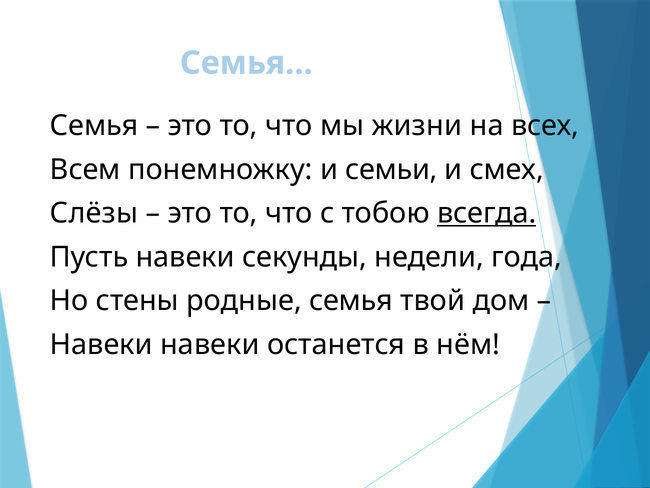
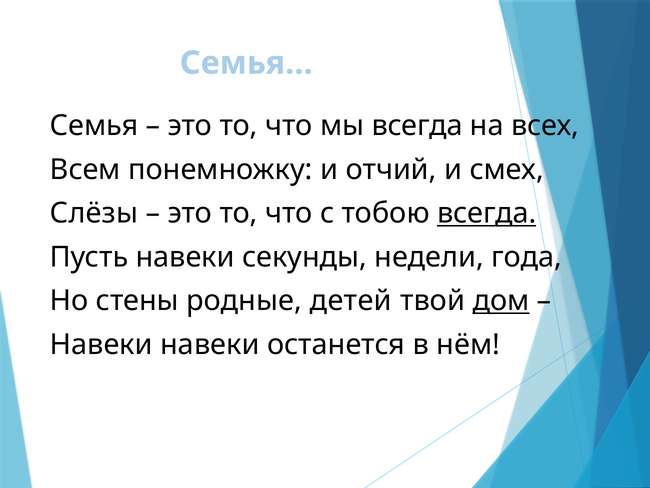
мы жизни: жизни -> всегда
семьи: семьи -> отчий
родные семья: семья -> детей
дом underline: none -> present
